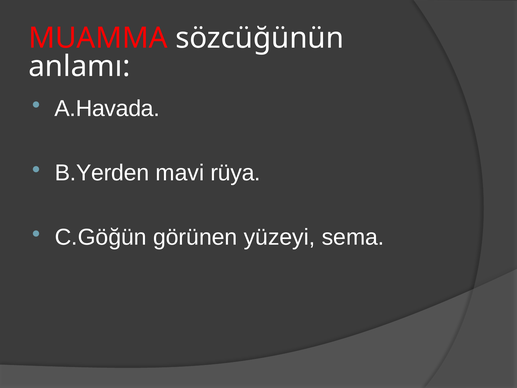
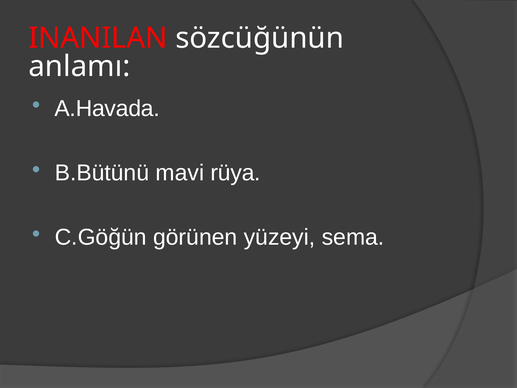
MUAMMA: MUAMMA -> INANILAN
B.Yerden: B.Yerden -> B.Bütünü
